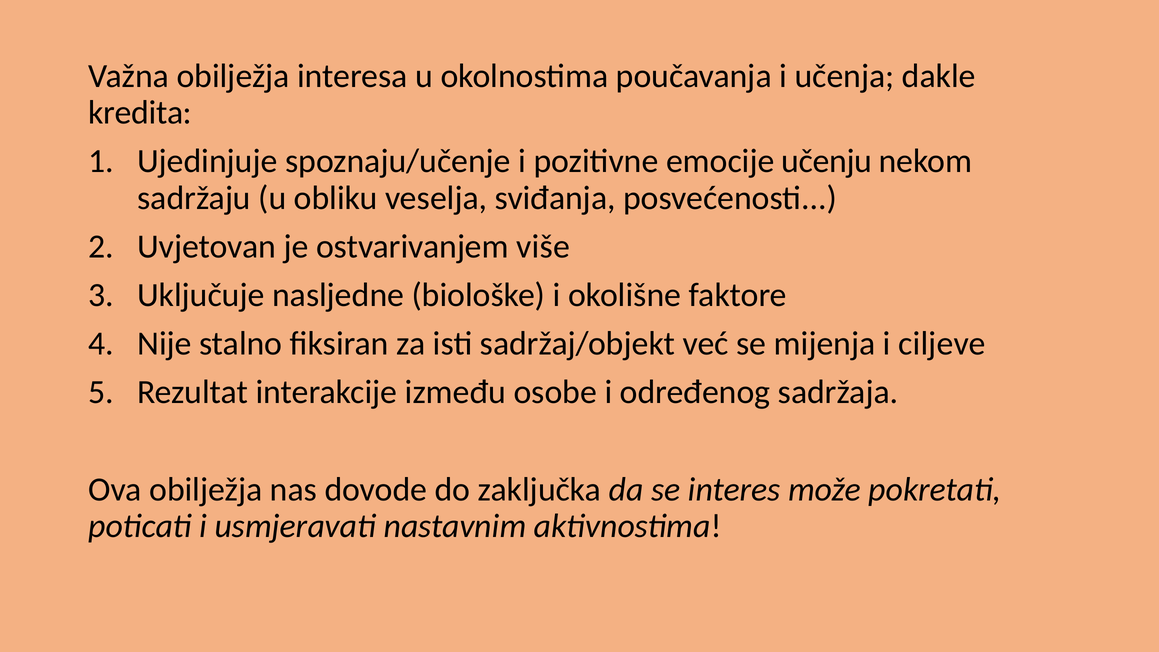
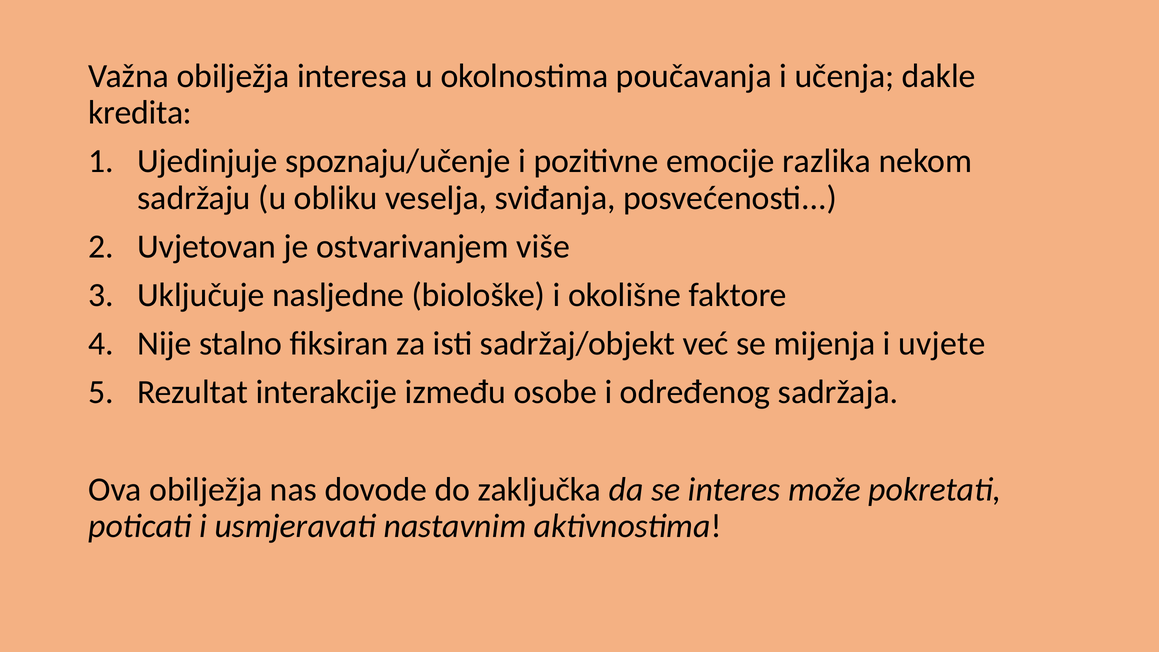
učenju: učenju -> razlika
ciljeve: ciljeve -> uvjete
